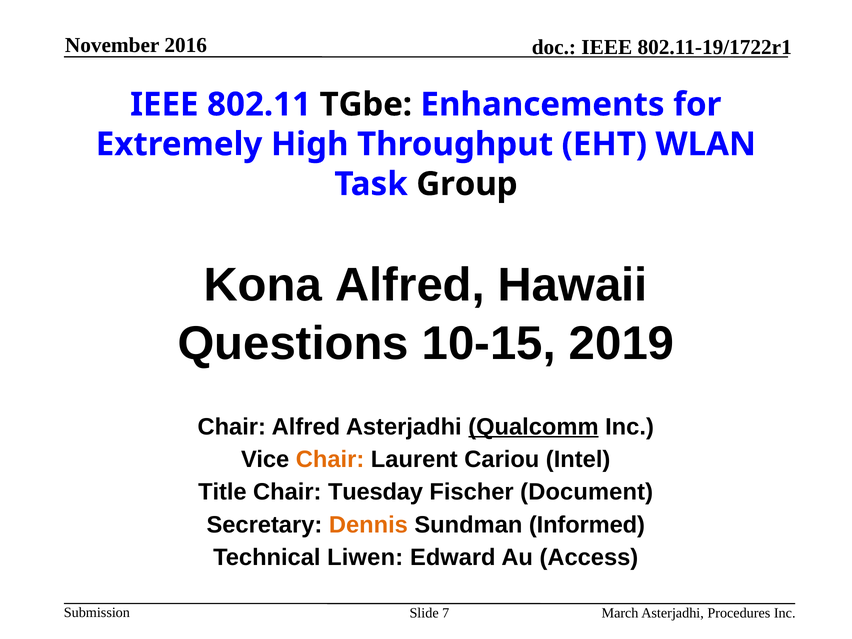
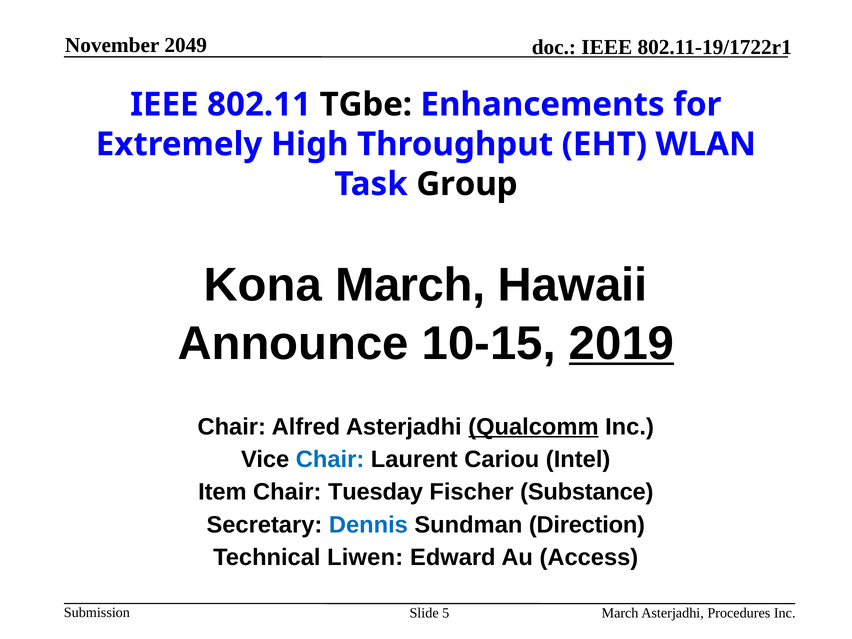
2016: 2016 -> 2049
Kona Alfred: Alfred -> March
Questions: Questions -> Announce
2019 underline: none -> present
Chair at (330, 459) colour: orange -> blue
Title: Title -> Item
Document: Document -> Substance
Dennis colour: orange -> blue
Informed: Informed -> Direction
7: 7 -> 5
